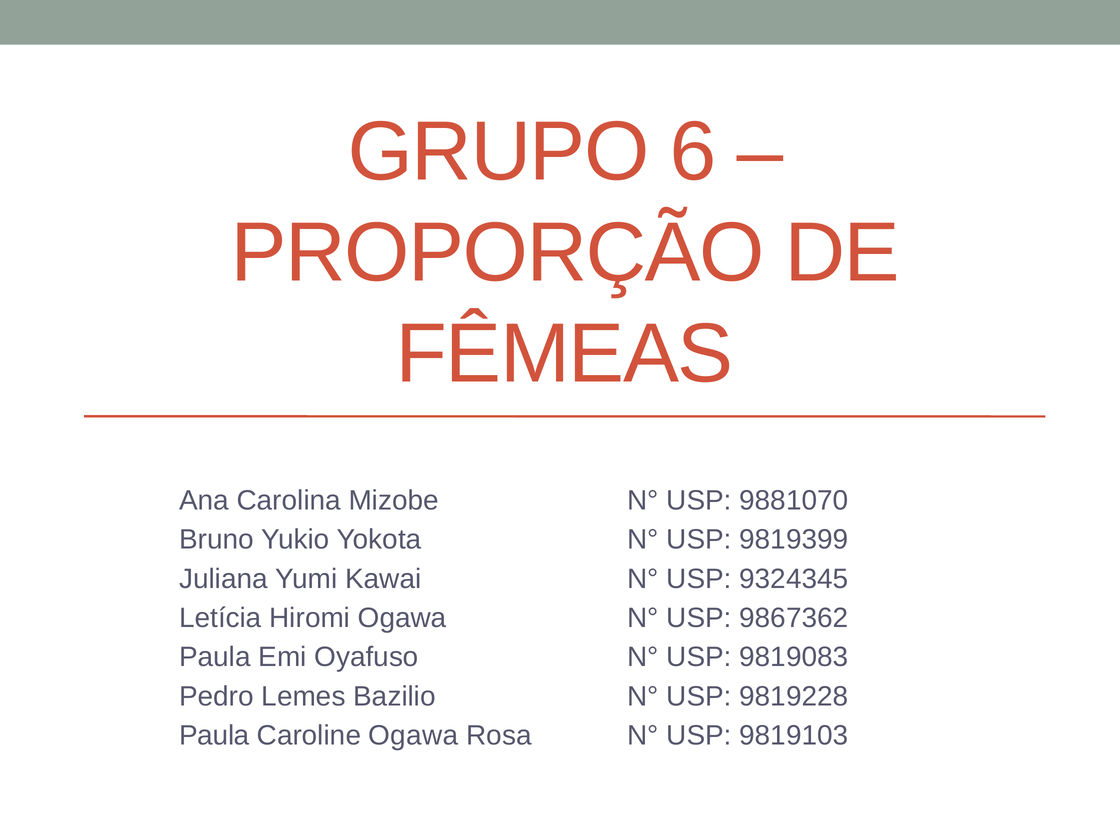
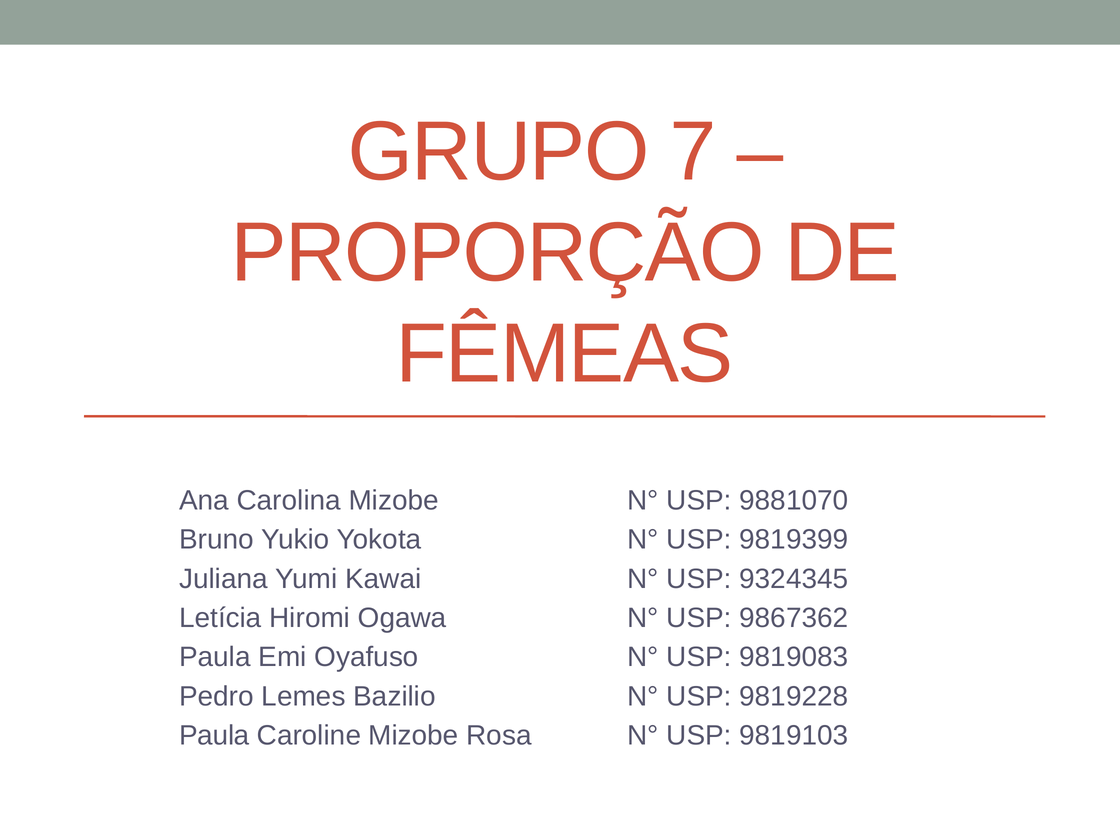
6: 6 -> 7
Caroline Ogawa: Ogawa -> Mizobe
